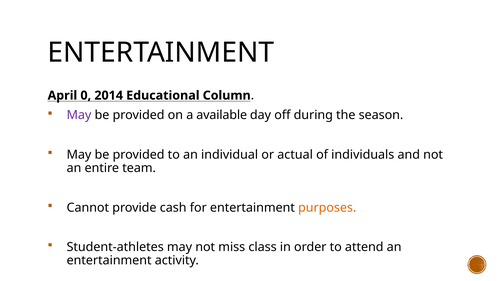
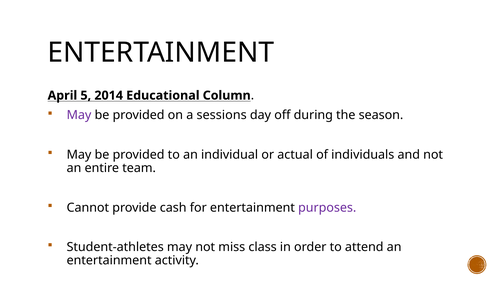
0: 0 -> 5
available: available -> sessions
purposes colour: orange -> purple
